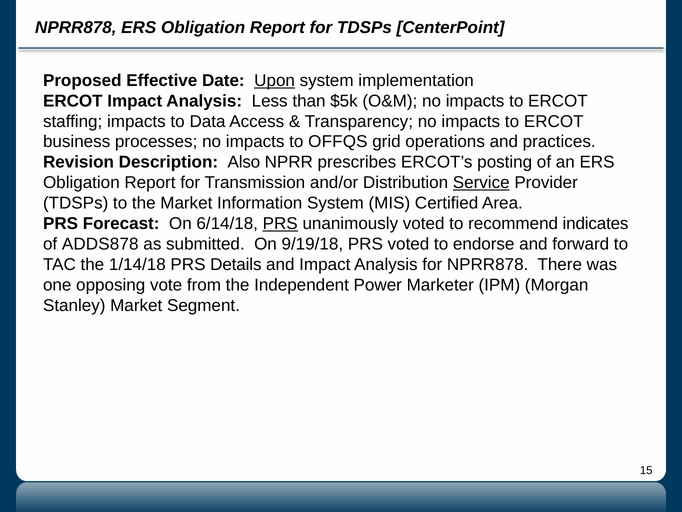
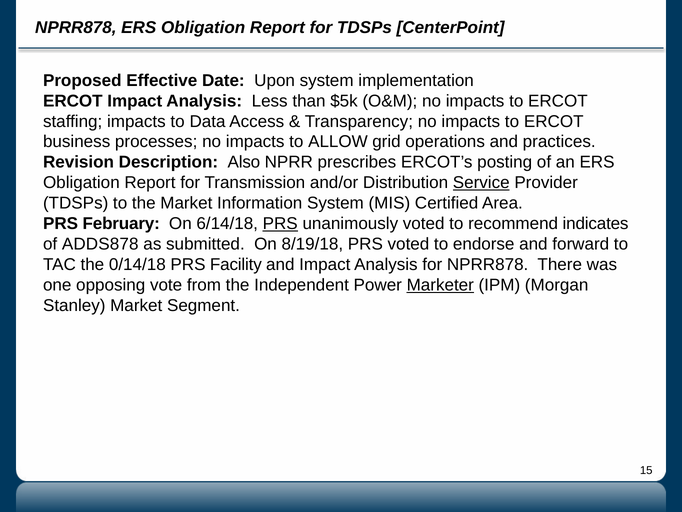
Upon underline: present -> none
OFFQS: OFFQS -> ALLOW
Forecast: Forecast -> February
9/19/18: 9/19/18 -> 8/19/18
1/14/18: 1/14/18 -> 0/14/18
Details: Details -> Facility
Marketer underline: none -> present
